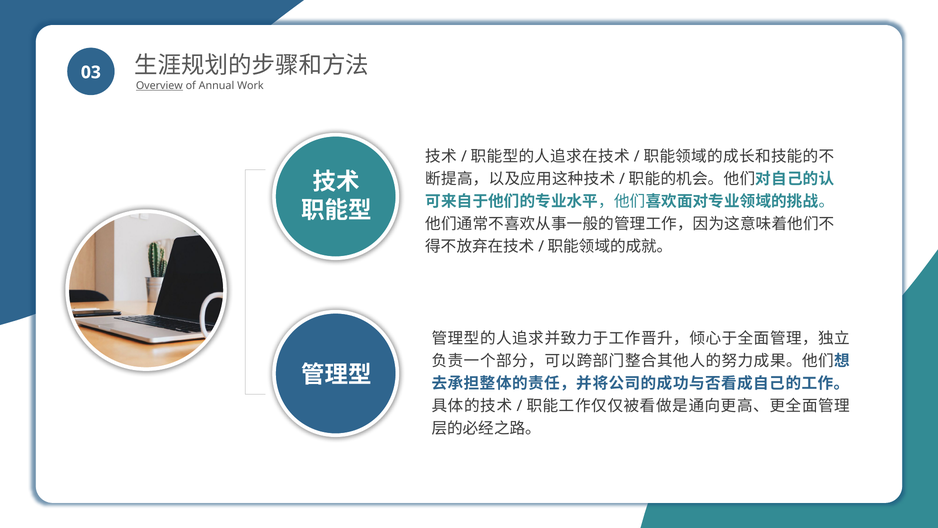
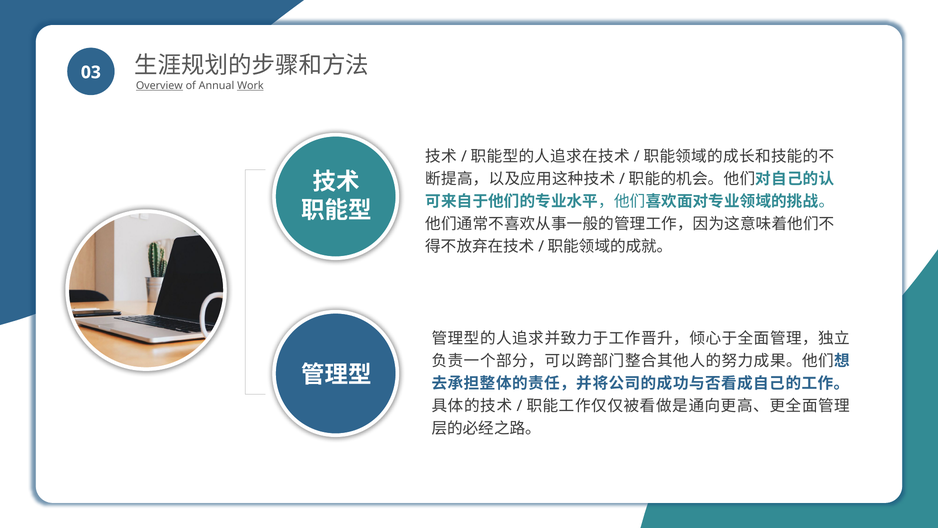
Work underline: none -> present
